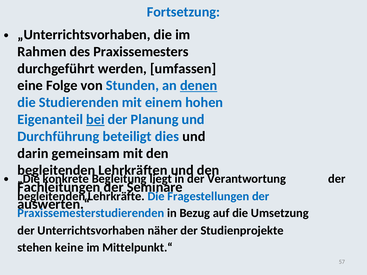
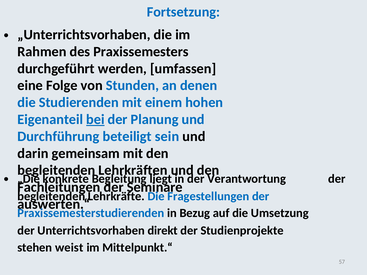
denen underline: present -> none
dies: dies -> sein
näher: näher -> direkt
keine: keine -> weist
